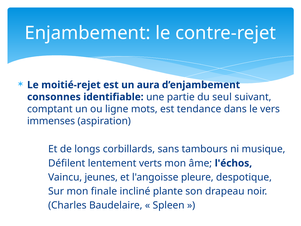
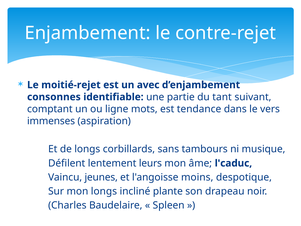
aura: aura -> avec
seul: seul -> tant
verts: verts -> leurs
l'échos: l'échos -> l'caduc
pleure: pleure -> moins
mon finale: finale -> longs
